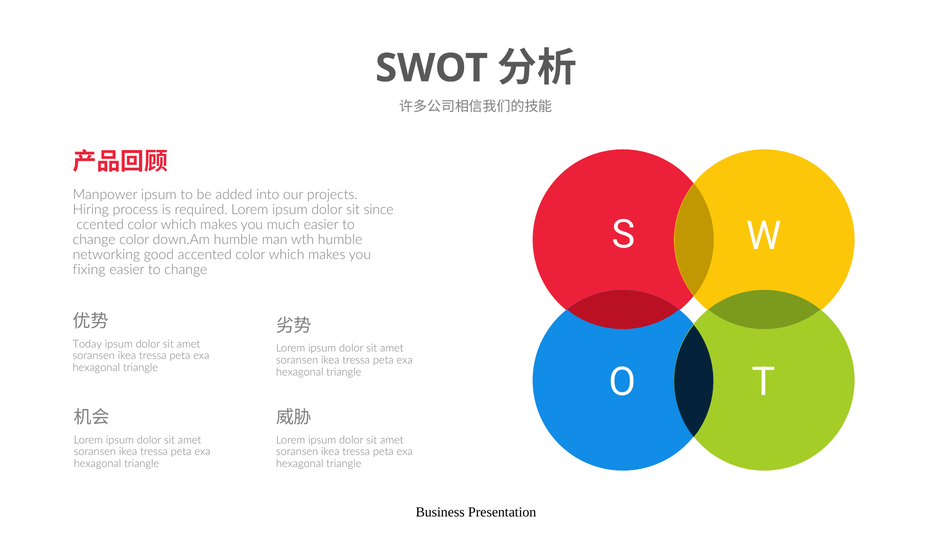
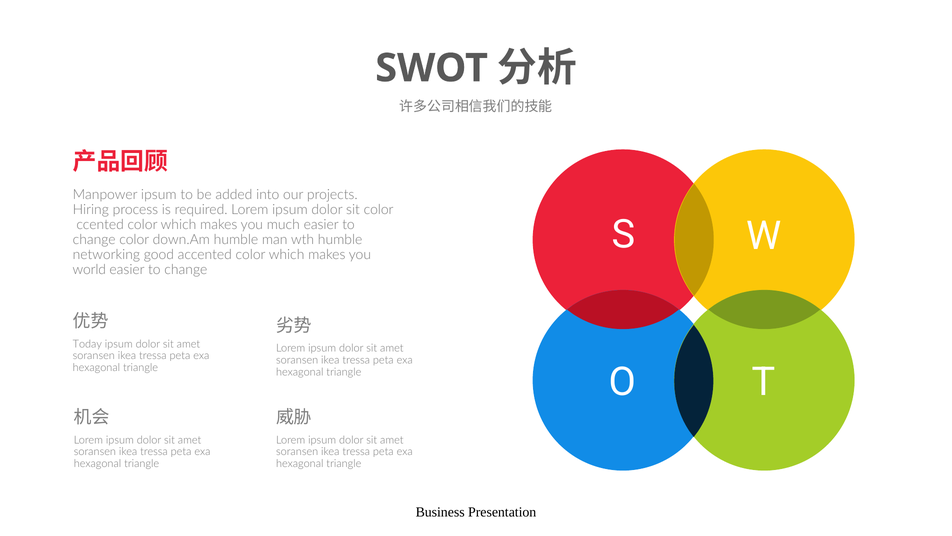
sit since: since -> color
fixing: fixing -> world
